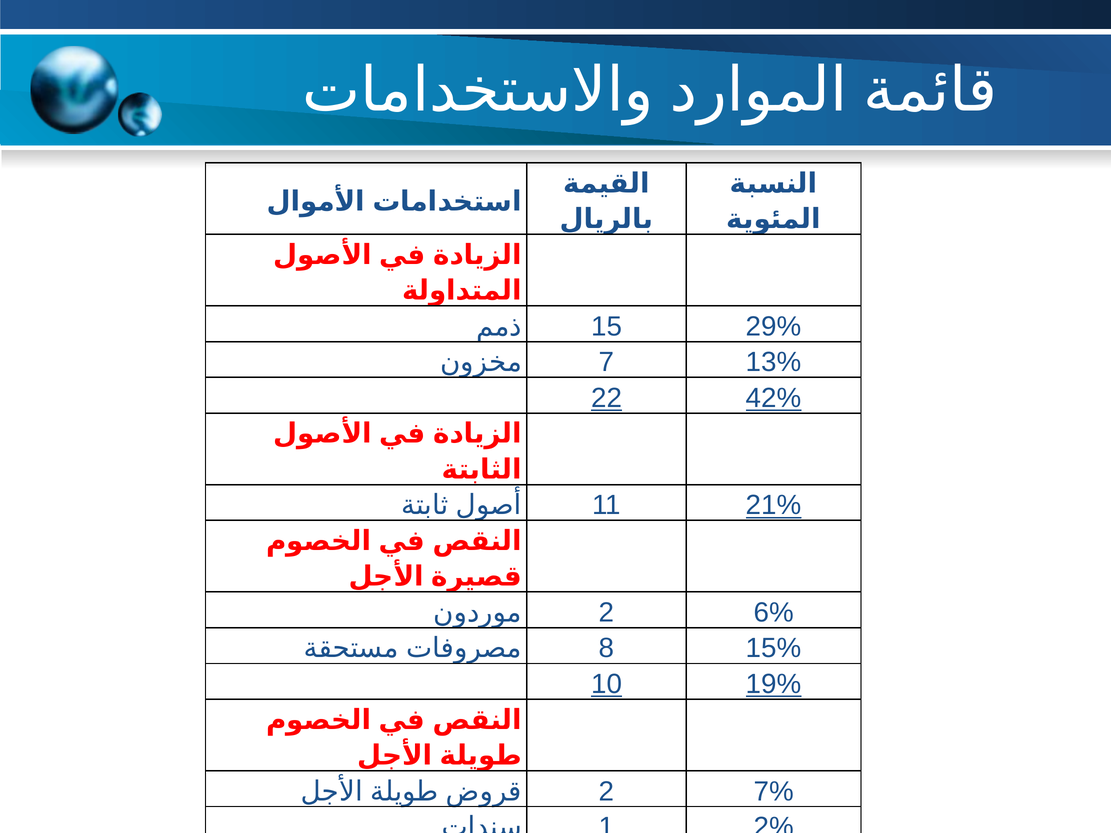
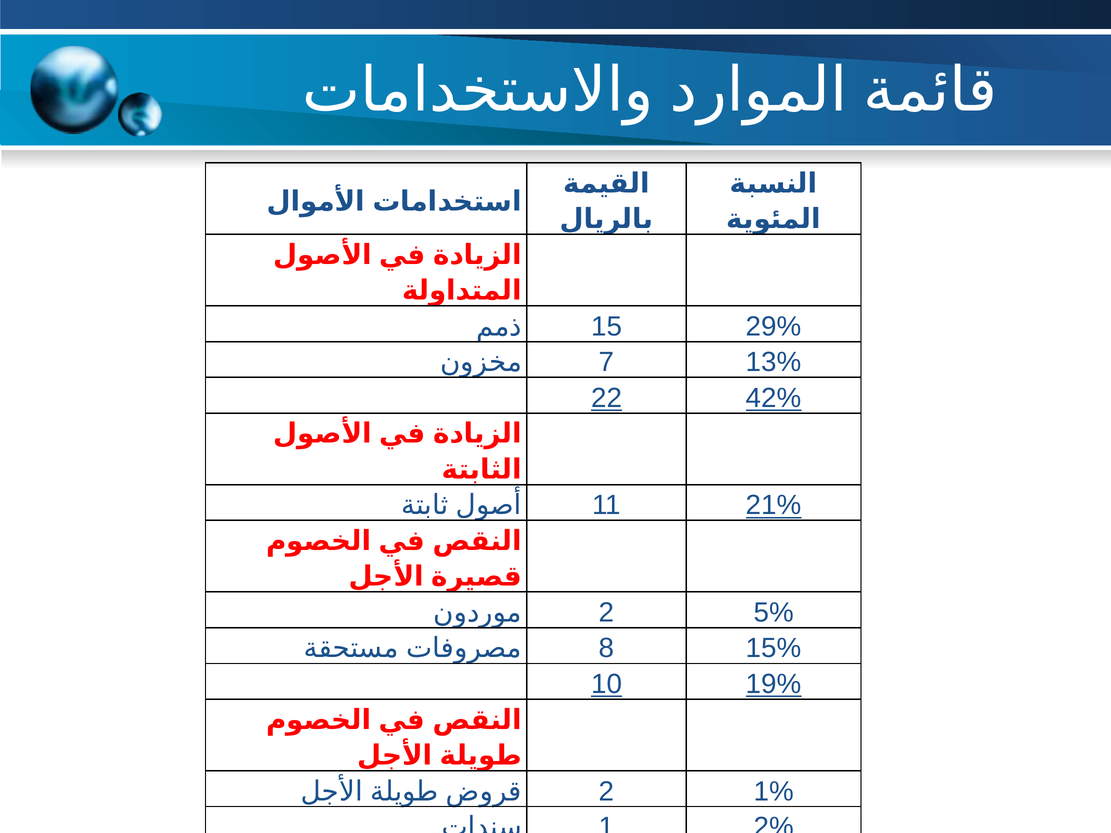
2 6%: 6% -> 5%
7%: 7% -> 1%
